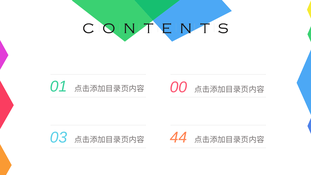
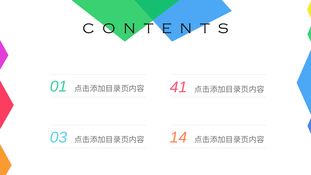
00: 00 -> 41
44: 44 -> 14
